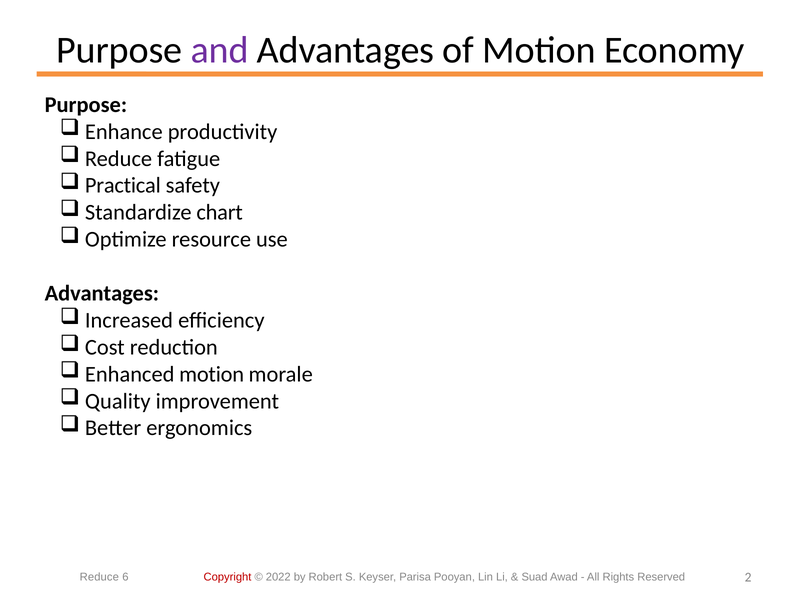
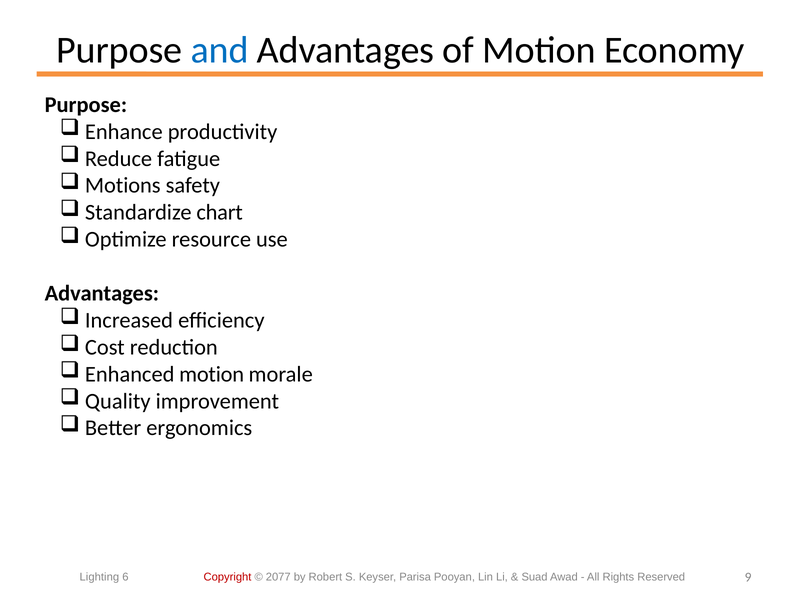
and colour: purple -> blue
Practical: Practical -> Motions
Reduce at (99, 576): Reduce -> Lighting
2022: 2022 -> 2077
2: 2 -> 9
